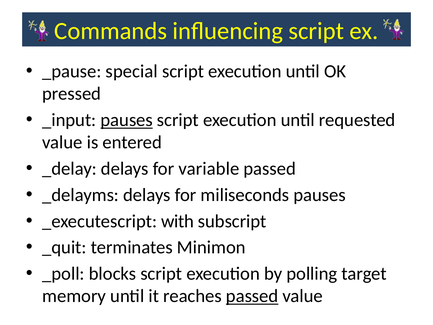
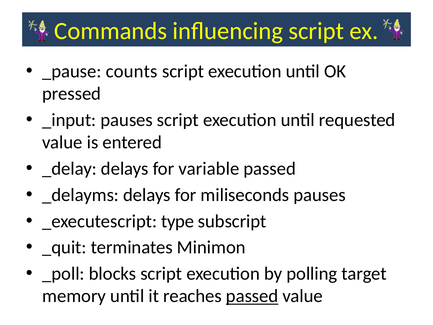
special: special -> counts
pauses at (127, 120) underline: present -> none
with: with -> type
